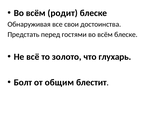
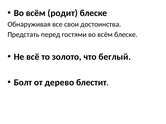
глухарь: глухарь -> беглый
общим: общим -> дерево
